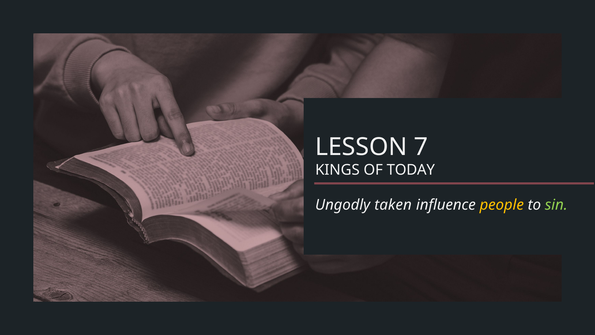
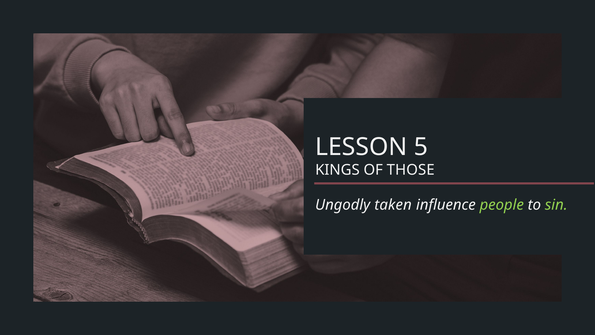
7: 7 -> 5
TODAY: TODAY -> THOSE
people colour: yellow -> light green
